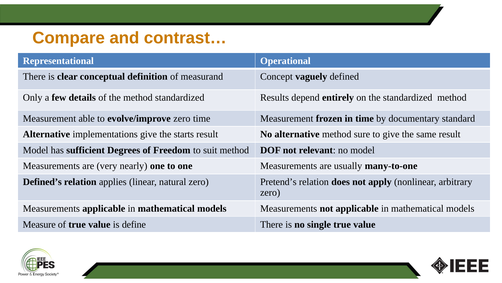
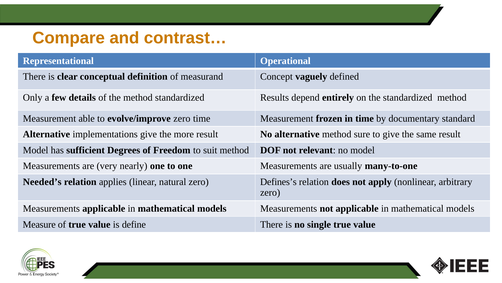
starts: starts -> more
Defined’s: Defined’s -> Needed’s
Pretend’s: Pretend’s -> Defines’s
